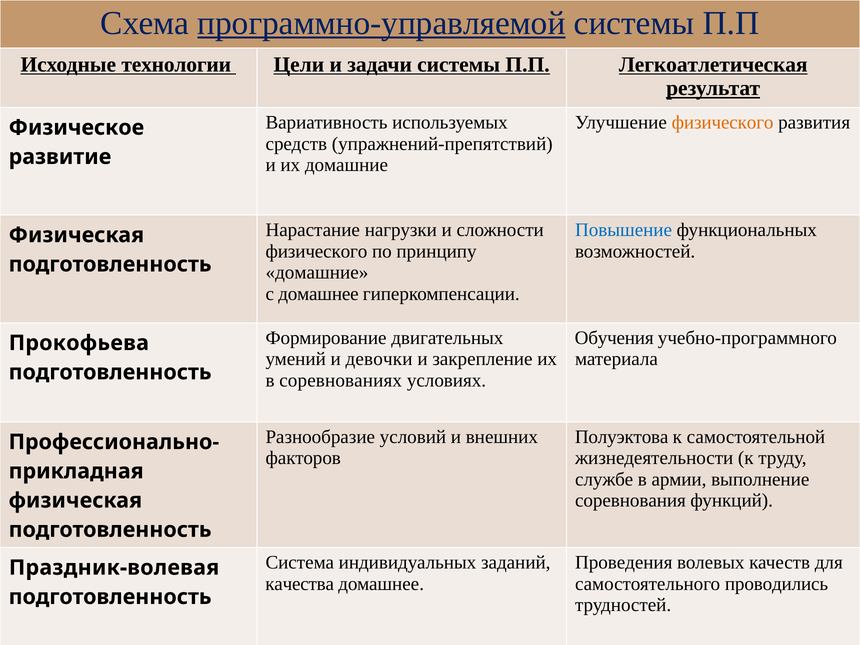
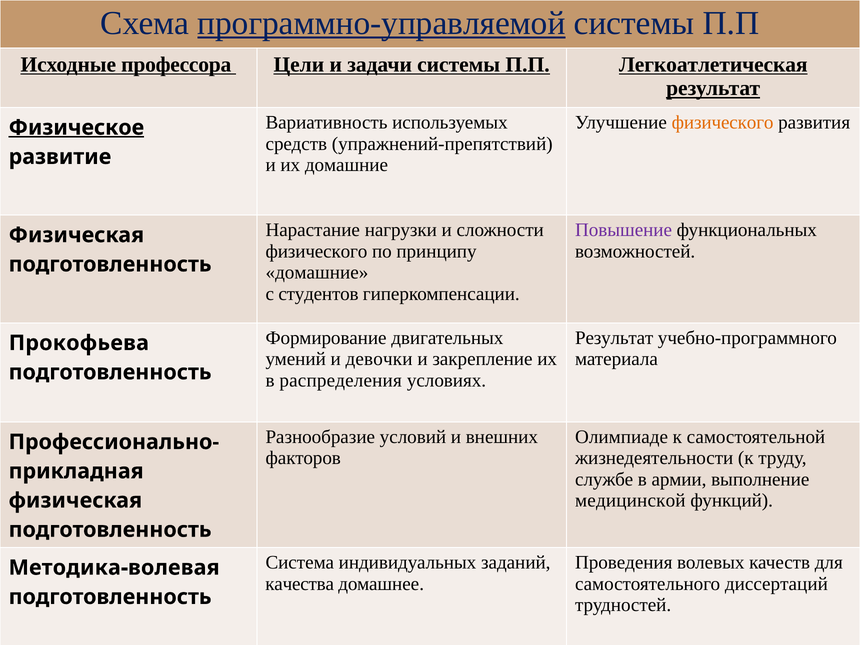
технологии: технологии -> профессора
Физическое underline: none -> present
Повышение colour: blue -> purple
с домашнее: домашнее -> студентов
Обучения at (614, 338): Обучения -> Результат
соревнованиях: соревнованиях -> распределения
Полуэктова: Полуэктова -> Олимпиаде
соревнования: соревнования -> медицинской
Праздник-волевая: Праздник-волевая -> Методика-волевая
проводились: проводились -> диссертаций
